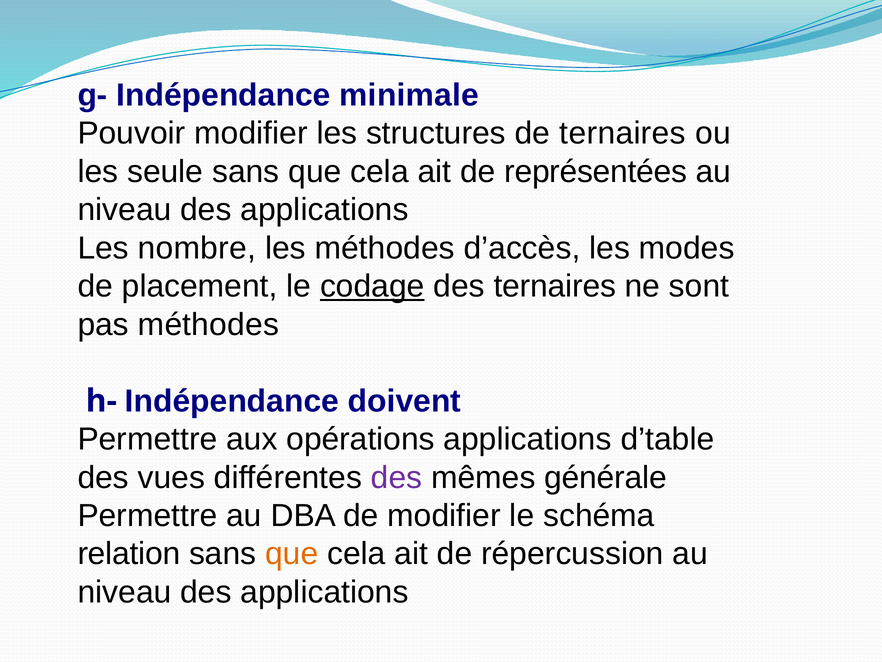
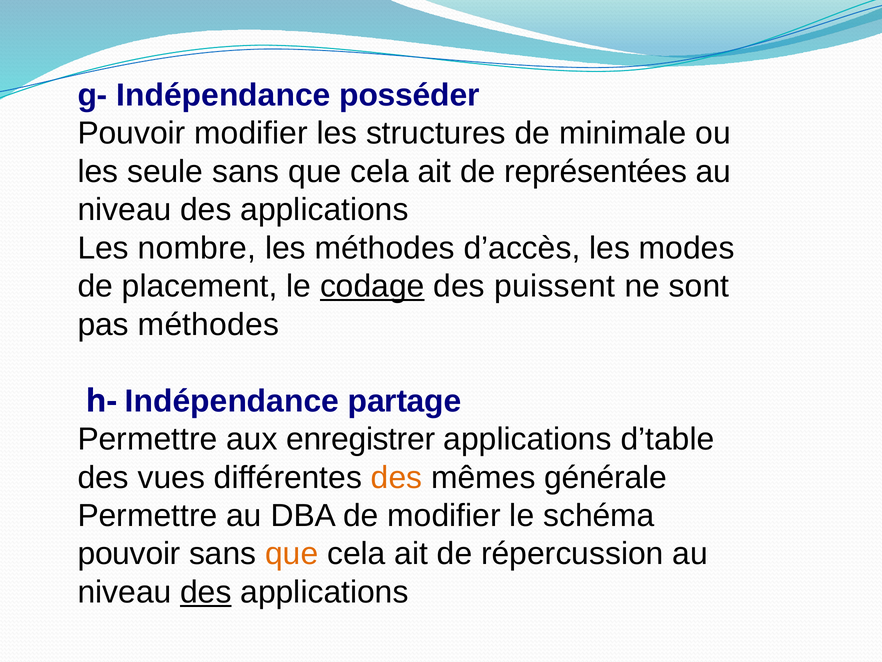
minimale: minimale -> posséder
de ternaires: ternaires -> minimale
des ternaires: ternaires -> puissent
doivent: doivent -> partage
opérations: opérations -> enregistrer
des at (396, 477) colour: purple -> orange
relation at (129, 554): relation -> pouvoir
des at (206, 592) underline: none -> present
